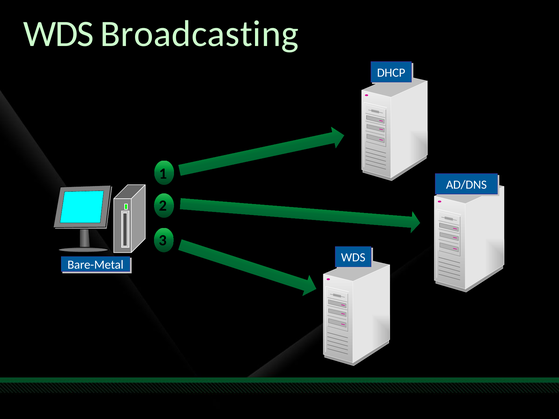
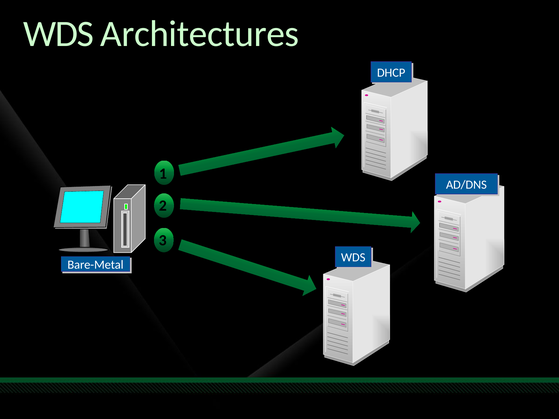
Broadcasting: Broadcasting -> Architectures
